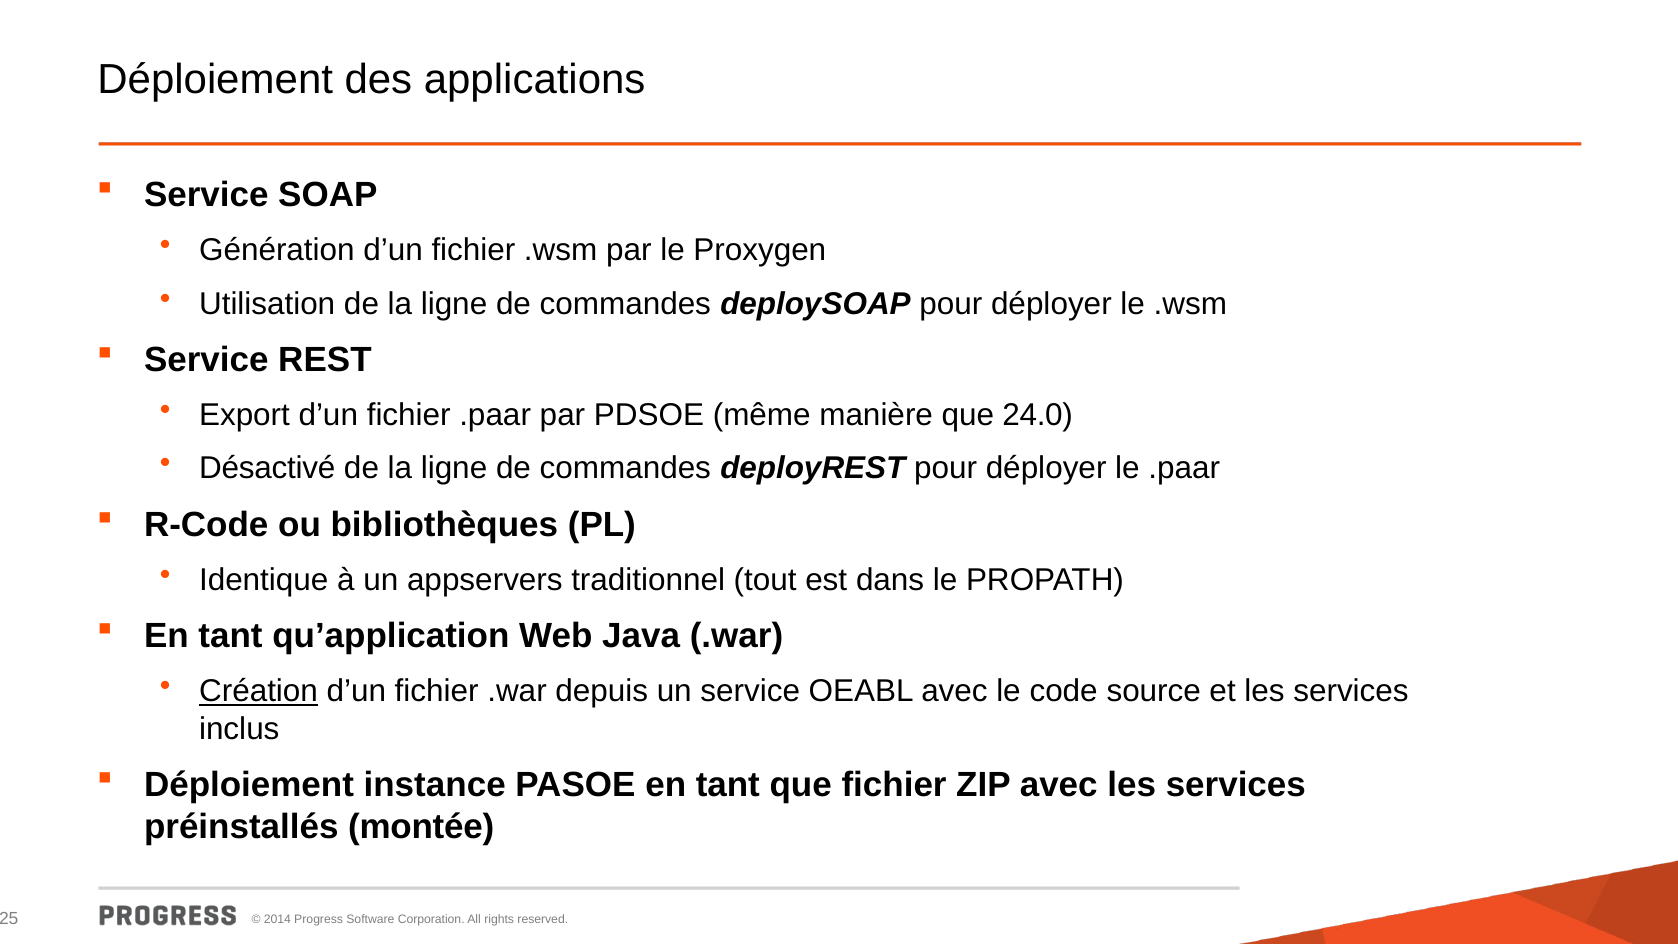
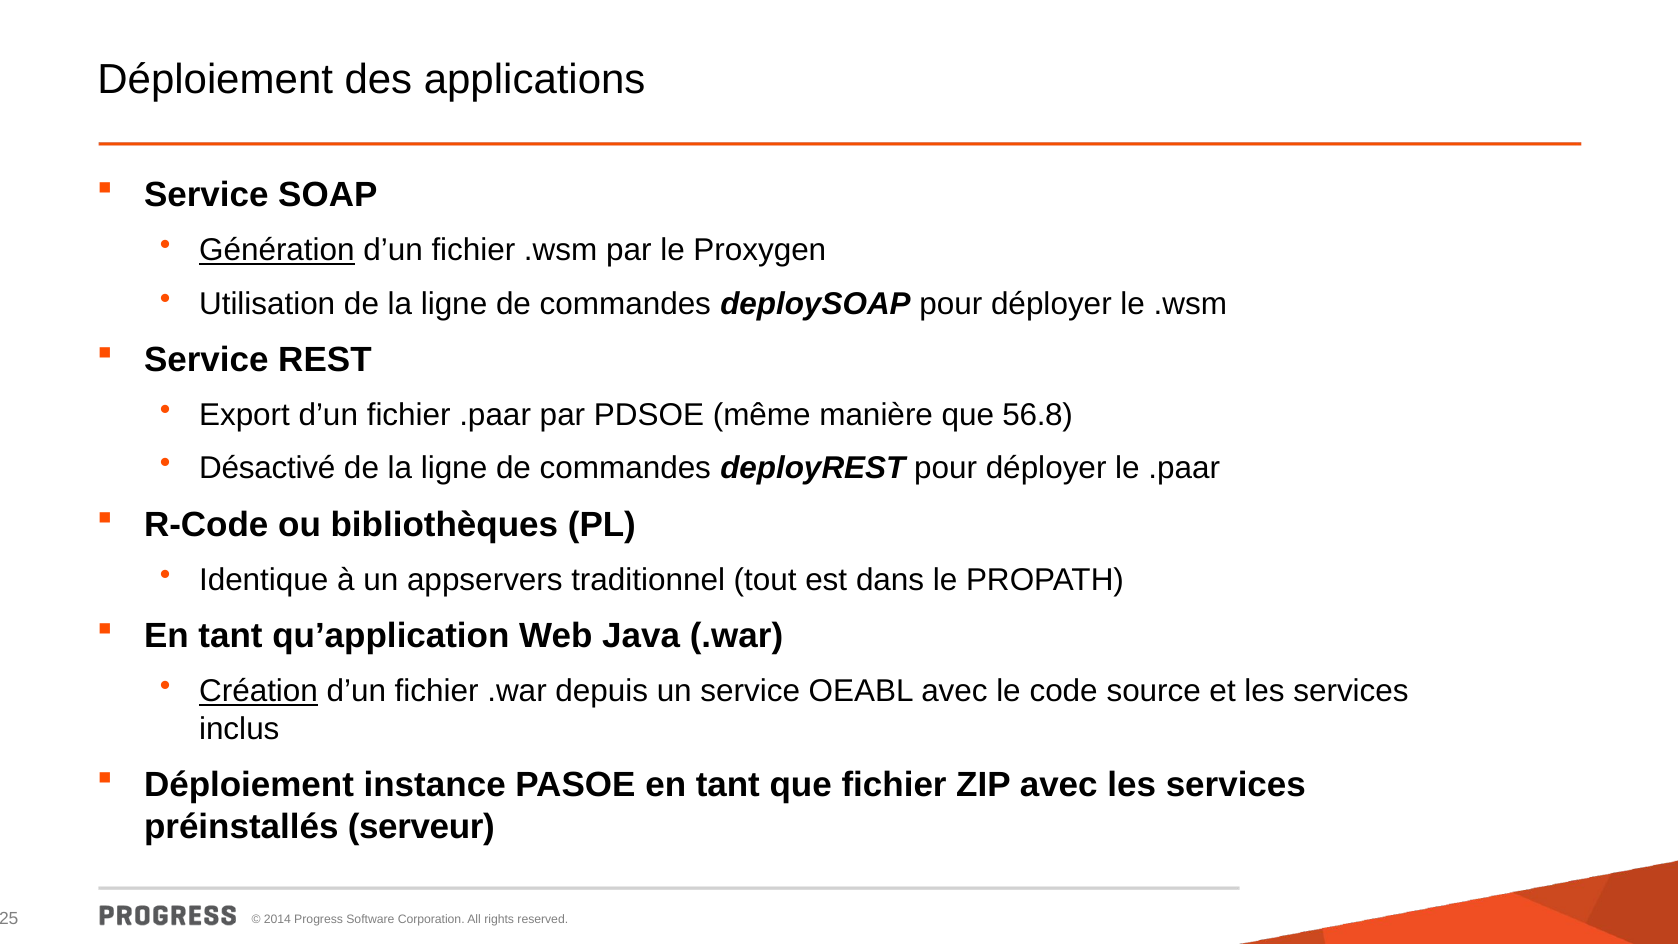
Génération underline: none -> present
24.0: 24.0 -> 56.8
montée: montée -> serveur
